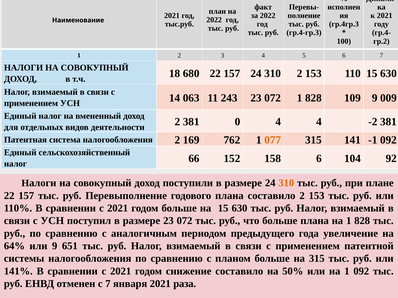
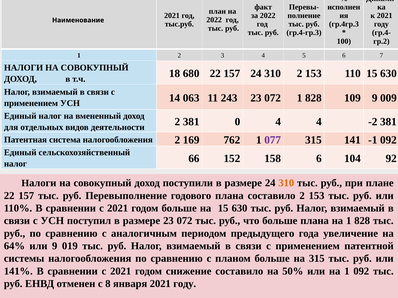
077 colour: orange -> purple
651: 651 -> 019
с 7: 7 -> 8
января 2021 раза: раза -> году
